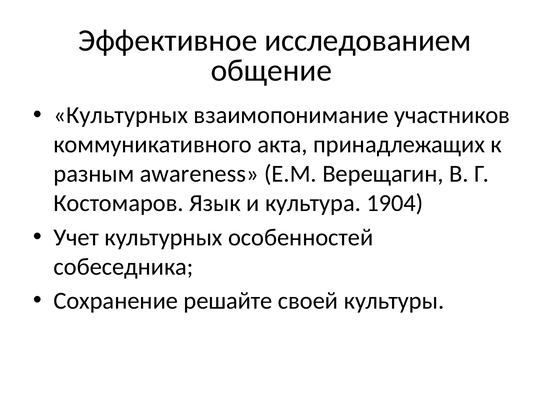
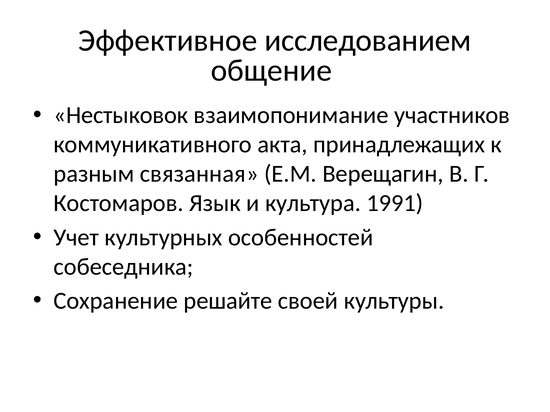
Культурных at (121, 115): Культурных -> Нестыковок
awareness: awareness -> связанная
1904: 1904 -> 1991
